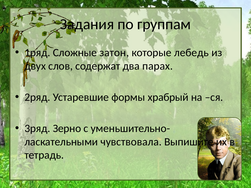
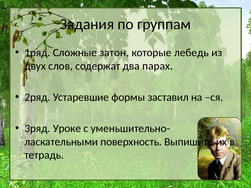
храбрый: храбрый -> заставил
Зерно: Зерно -> Уроке
чувствовала: чувствовала -> поверхность
